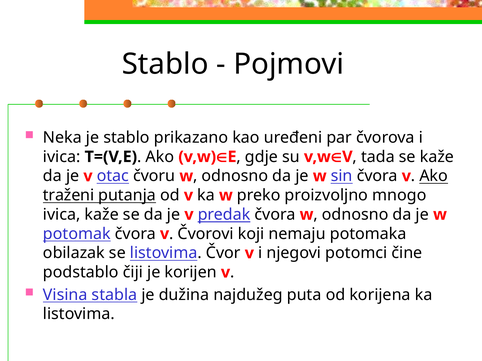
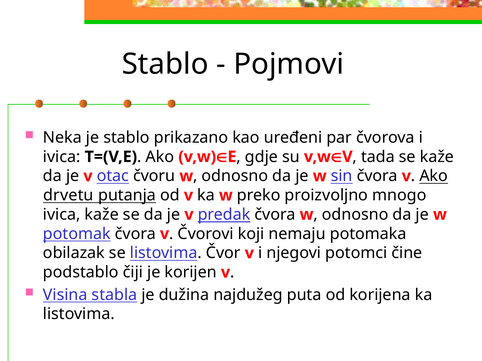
traženi: traženi -> drvetu
